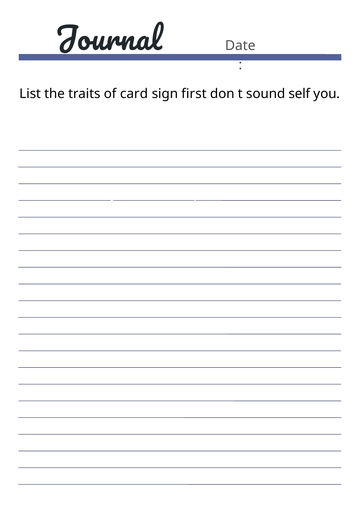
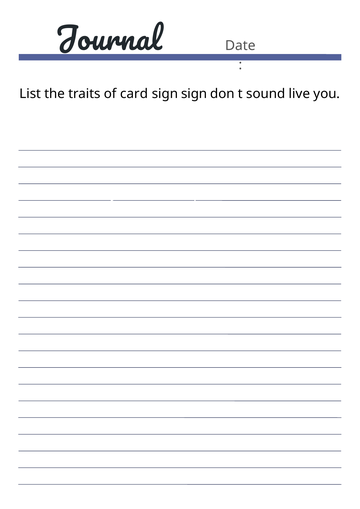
sign first: first -> sign
self: self -> live
